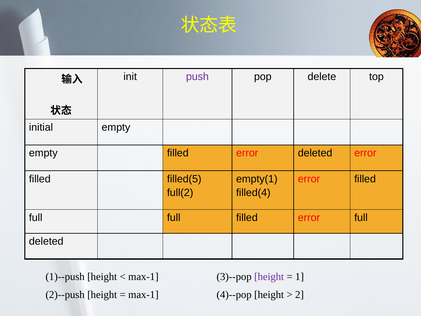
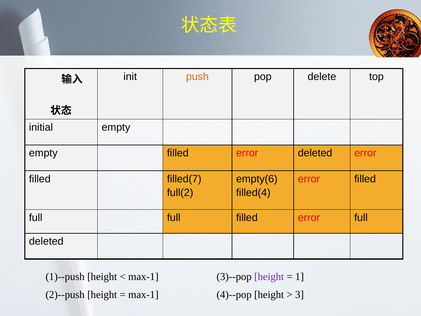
push colour: purple -> orange
filled(5: filled(5 -> filled(7
empty(1: empty(1 -> empty(6
2: 2 -> 3
